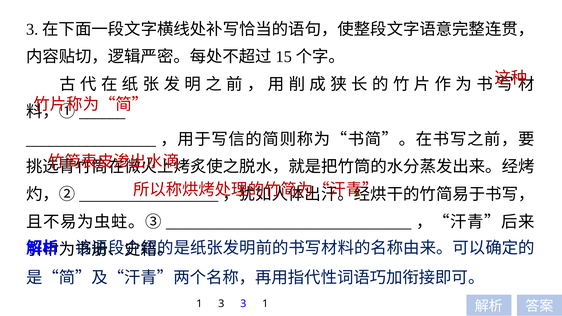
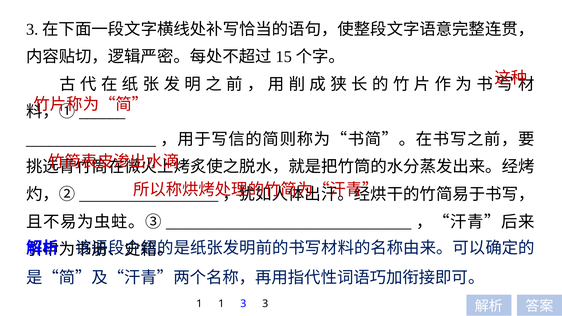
3 at (221, 304): 3 -> 1
1 at (265, 304): 1 -> 3
